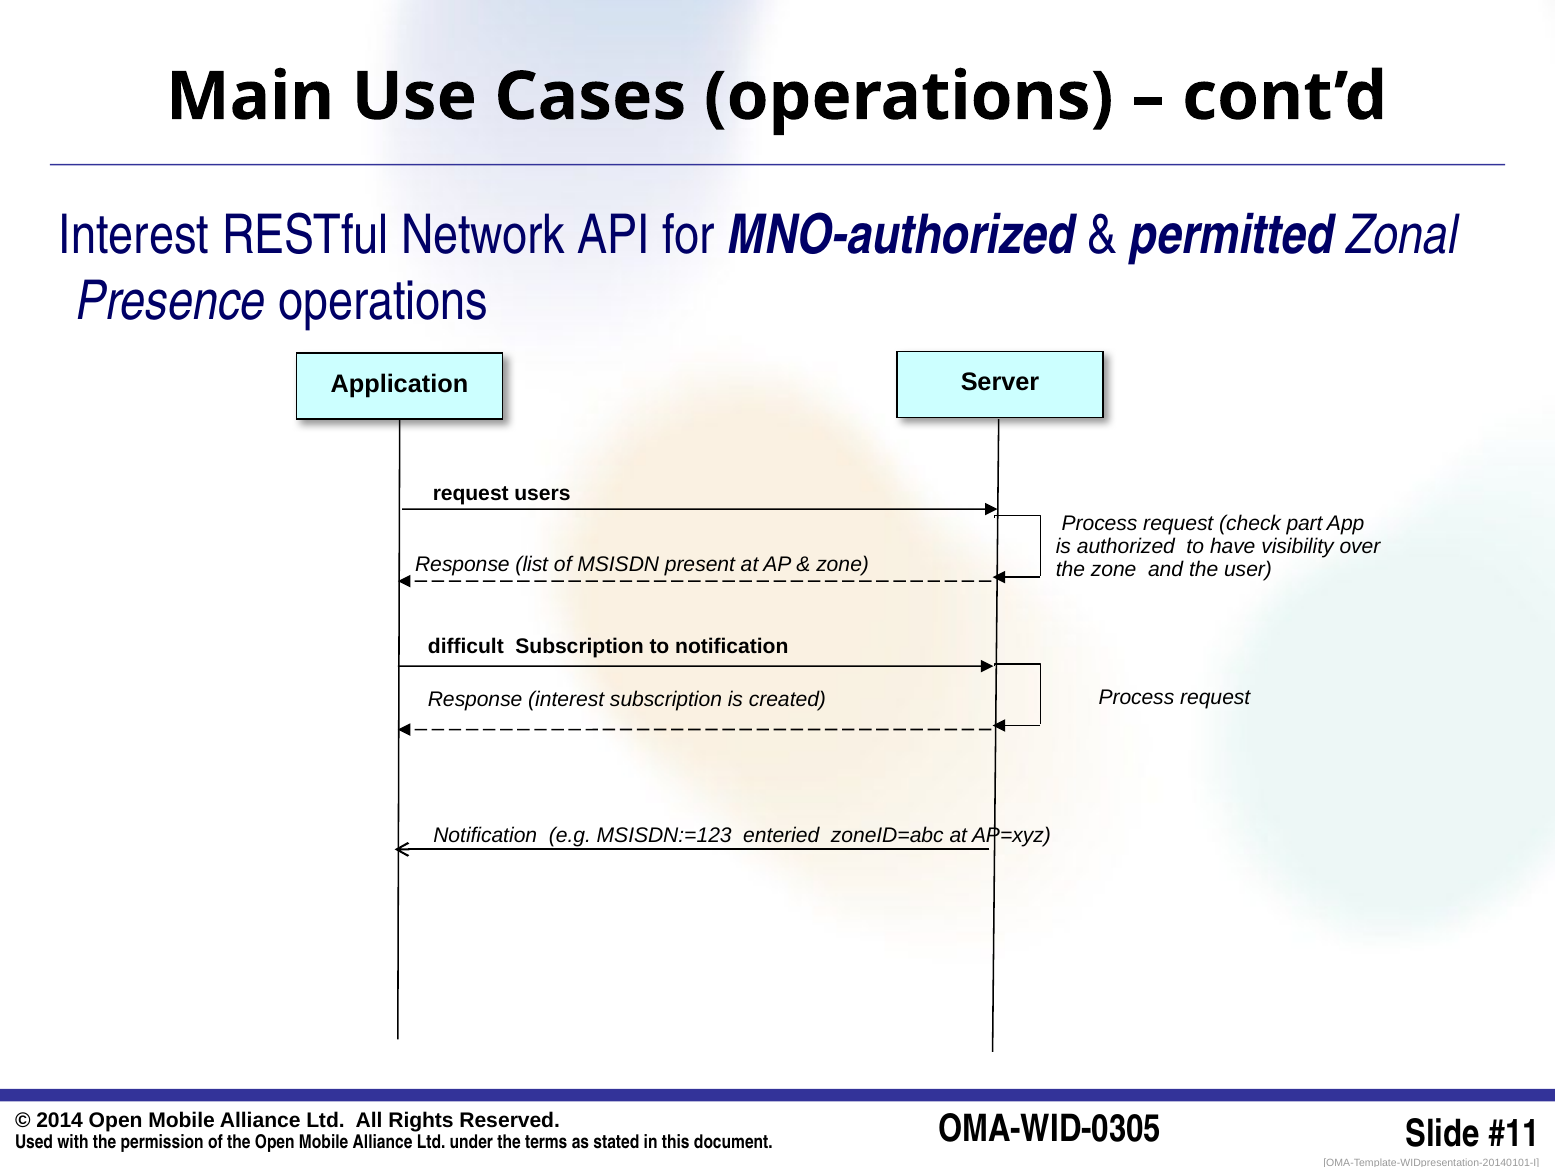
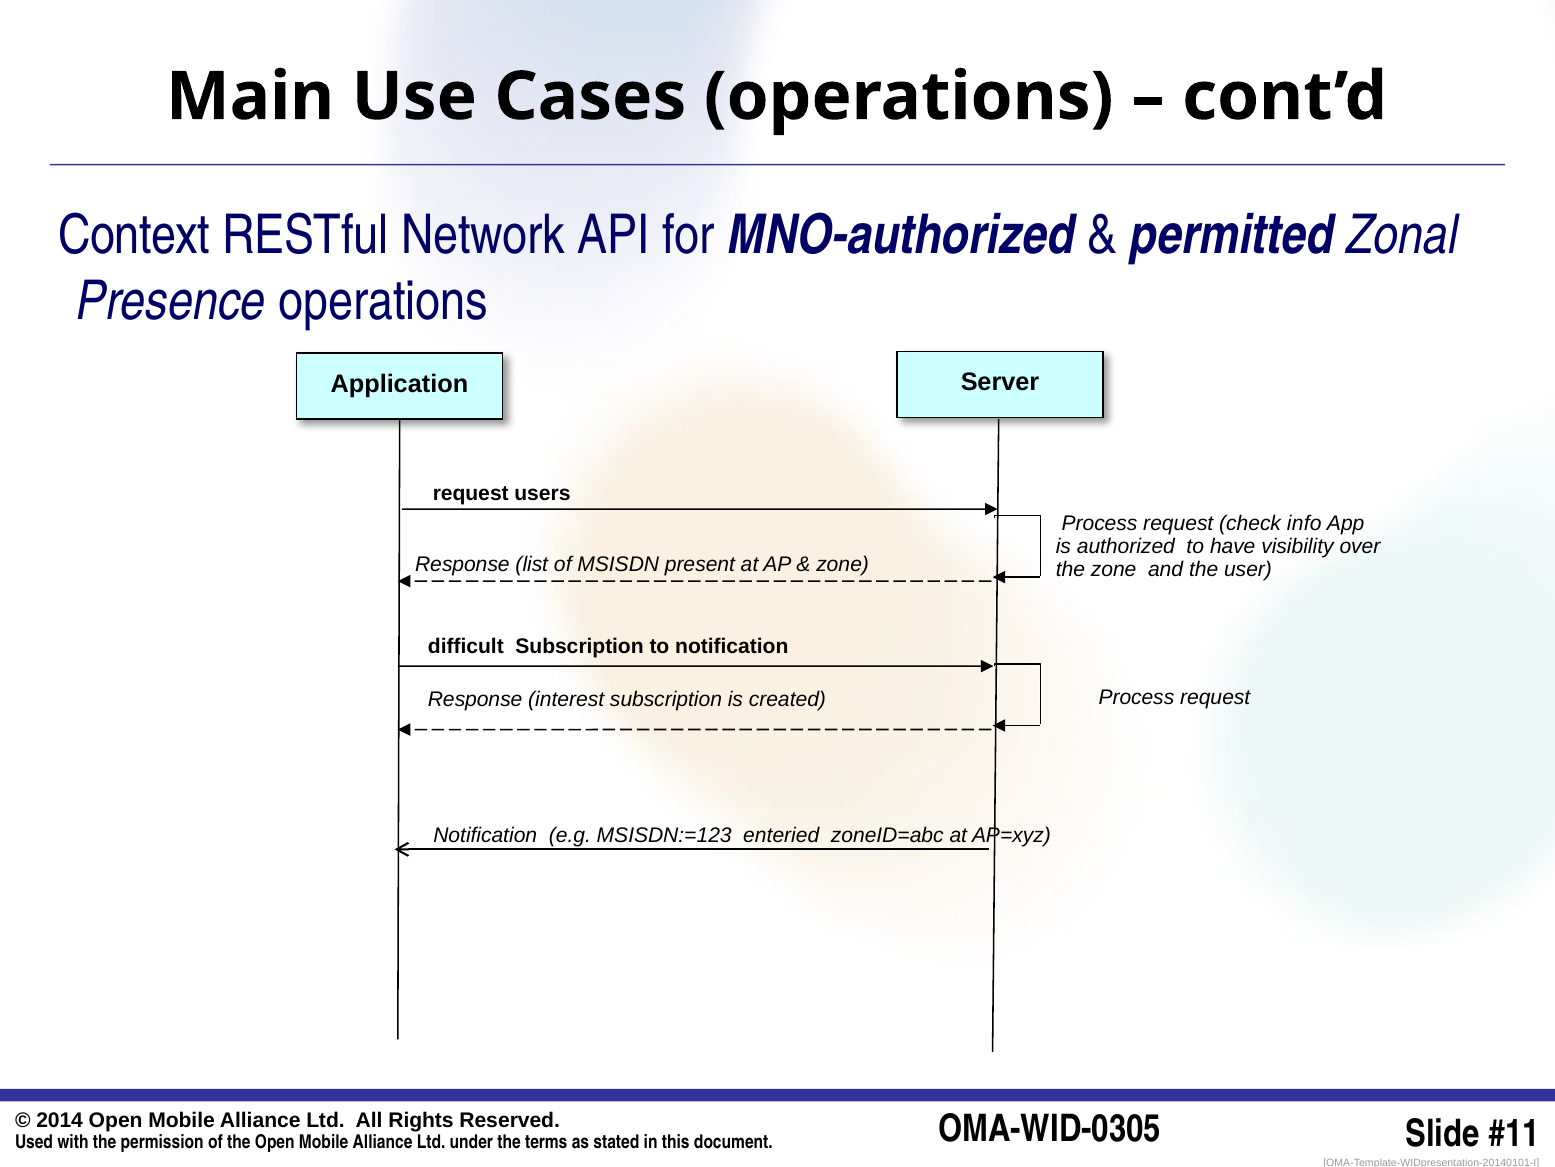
Interest at (134, 235): Interest -> Context
part: part -> info
